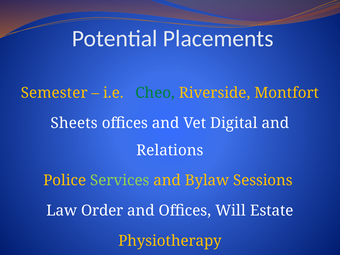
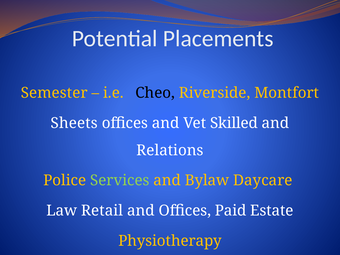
Cheo colour: green -> black
Digital: Digital -> Skilled
Sessions: Sessions -> Daycare
Order: Order -> Retail
Will: Will -> Paid
